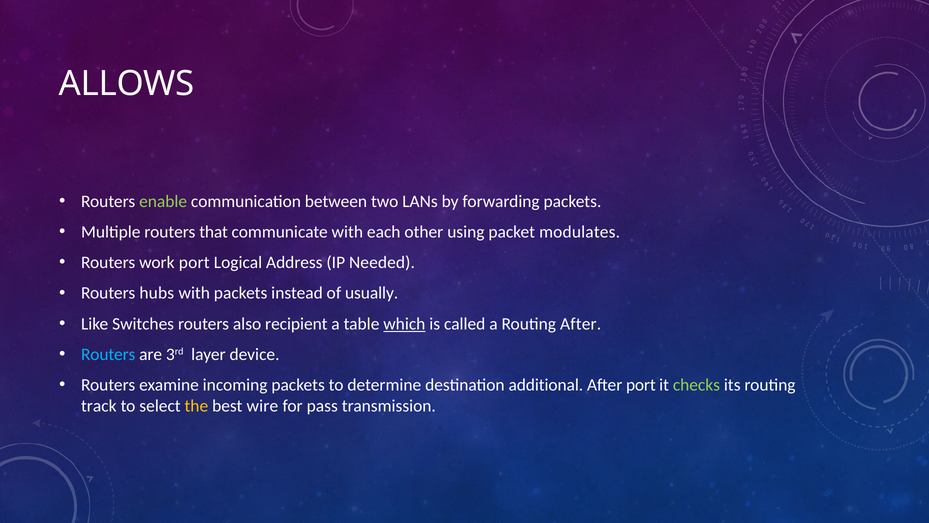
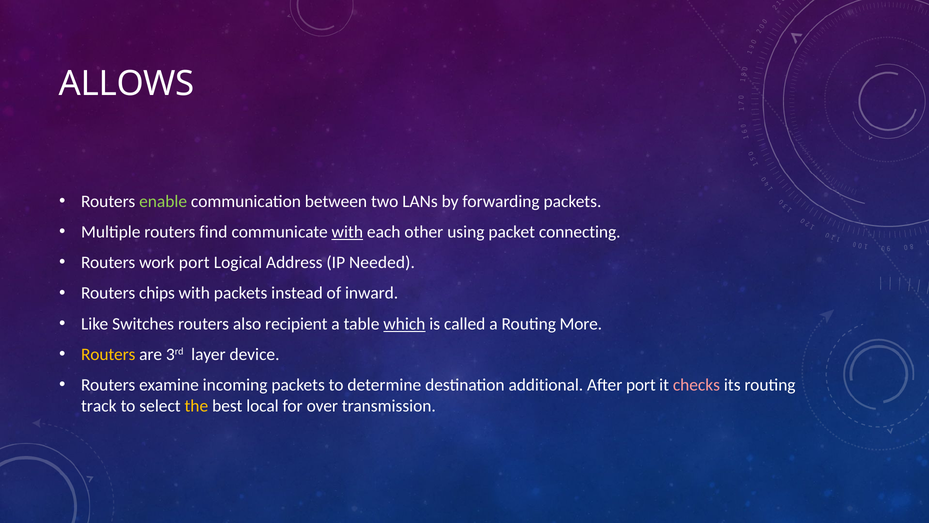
that: that -> find
with at (347, 232) underline: none -> present
modulates: modulates -> connecting
hubs: hubs -> chips
usually: usually -> inward
Routing After: After -> More
Routers at (108, 354) colour: light blue -> yellow
checks colour: light green -> pink
wire: wire -> local
pass: pass -> over
